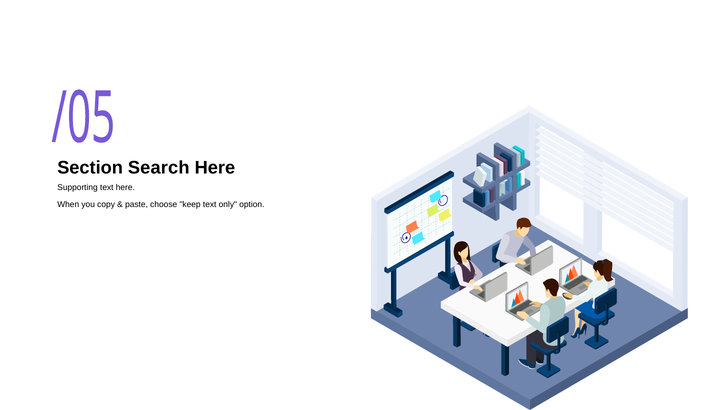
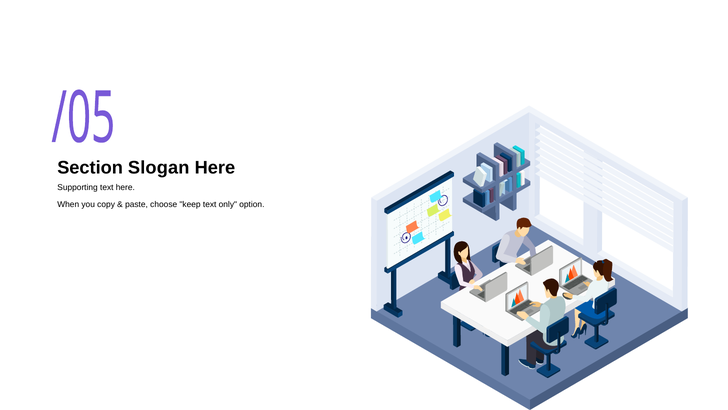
Search: Search -> Slogan
